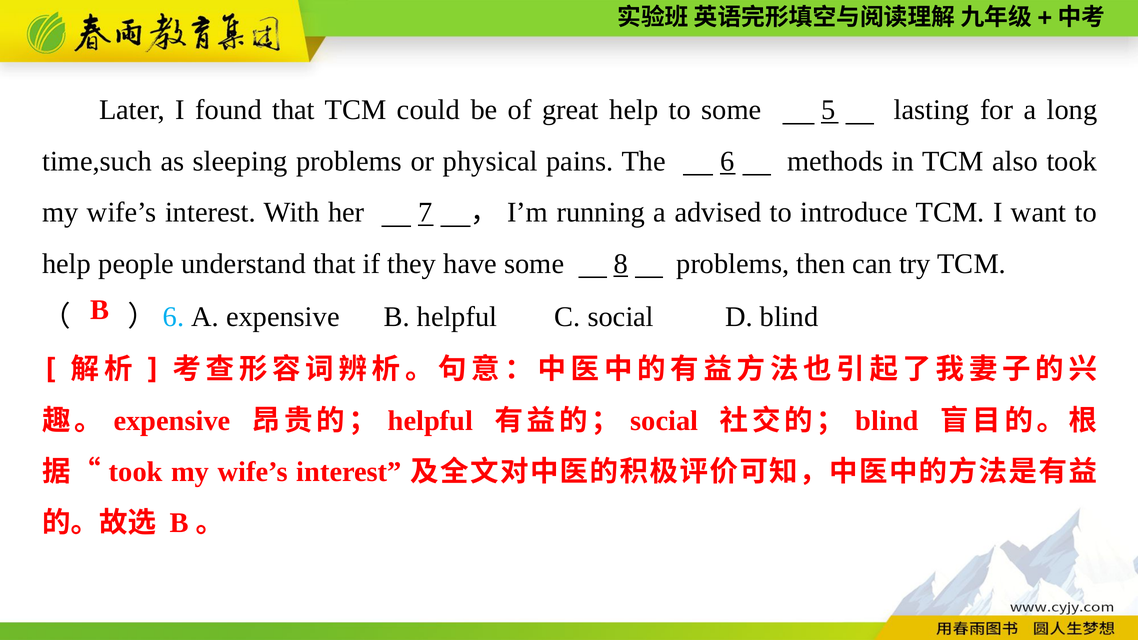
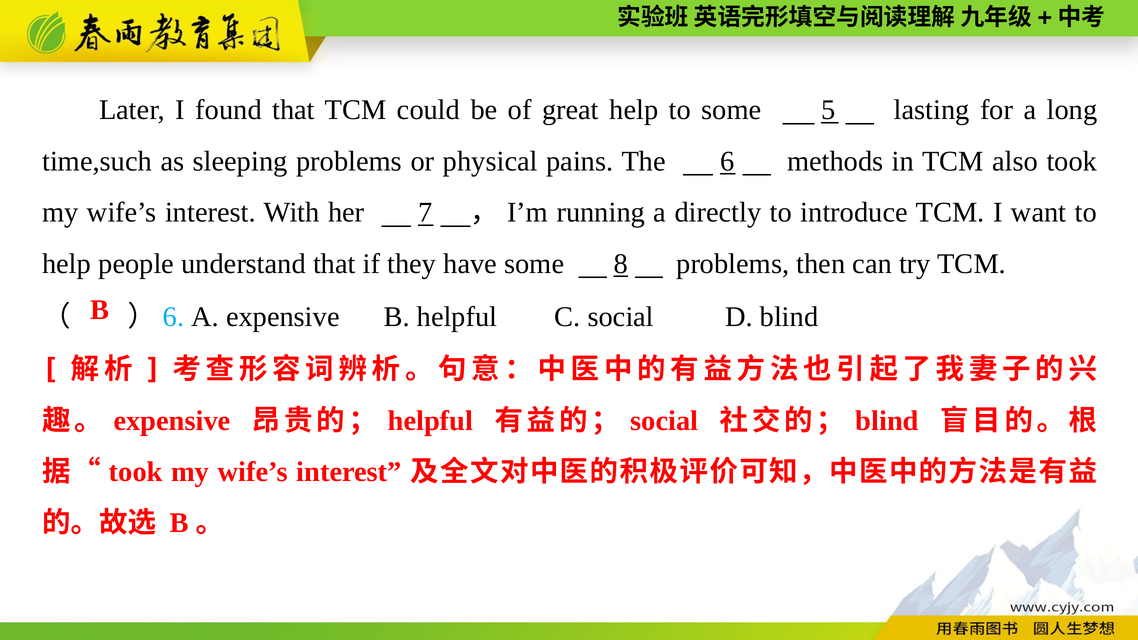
advised: advised -> directly
